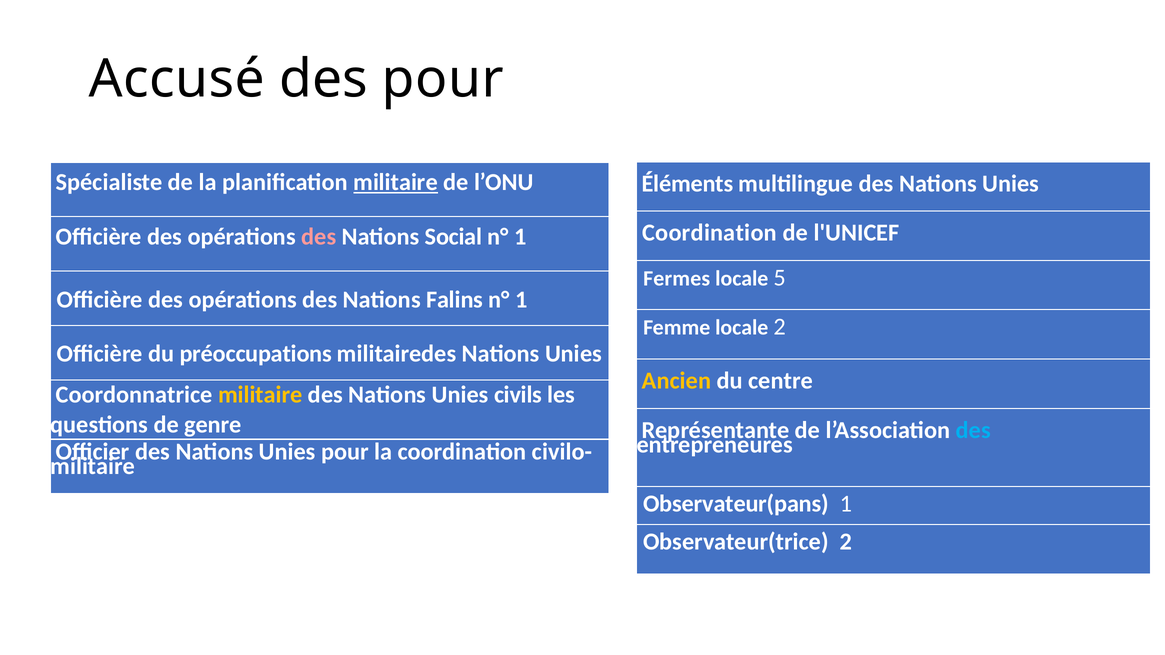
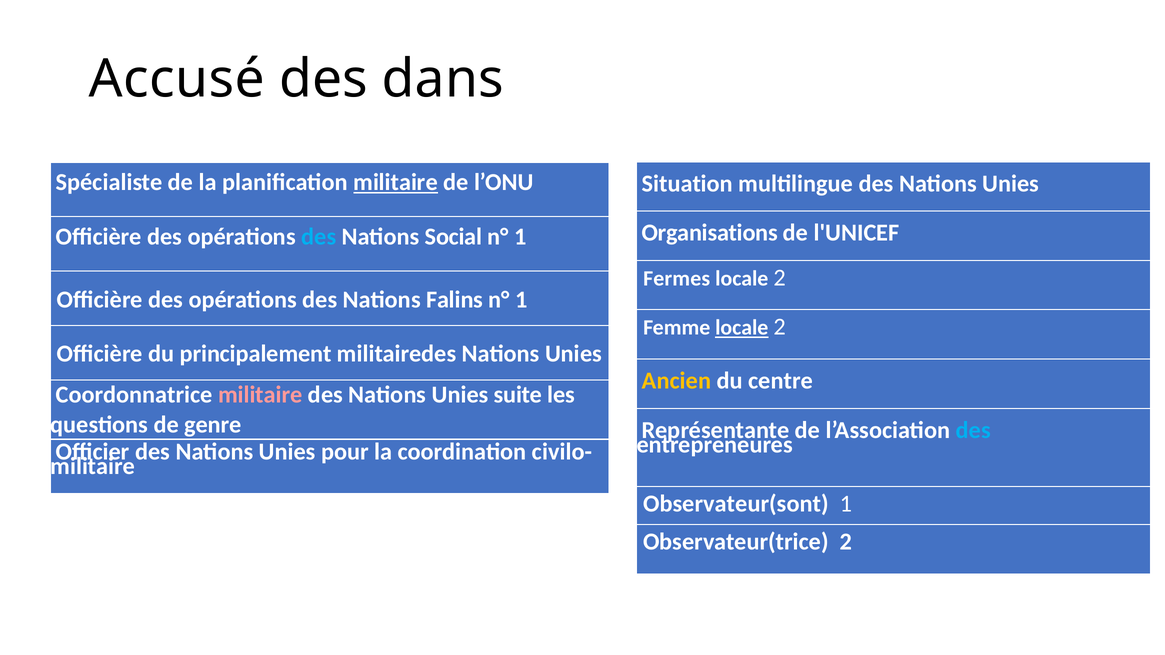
des pour: pour -> dans
Éléments: Éléments -> Situation
Coordination at (710, 233): Coordination -> Organisations
des at (319, 237) colour: pink -> light blue
5 at (780, 278): 5 -> 2
locale at (742, 328) underline: none -> present
préoccupations: préoccupations -> principalement
militaire at (260, 395) colour: yellow -> pink
civils: civils -> suite
Observateur(pans: Observateur(pans -> Observateur(sont
